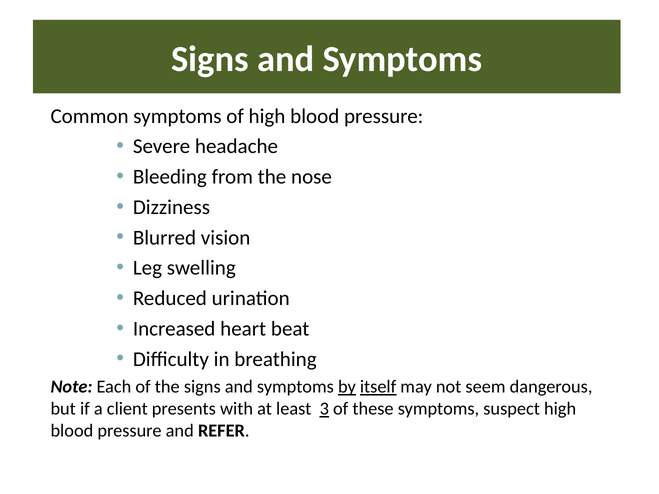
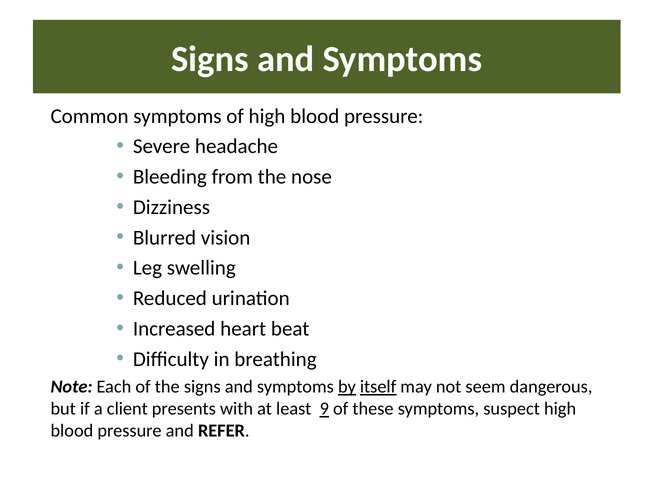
3: 3 -> 9
